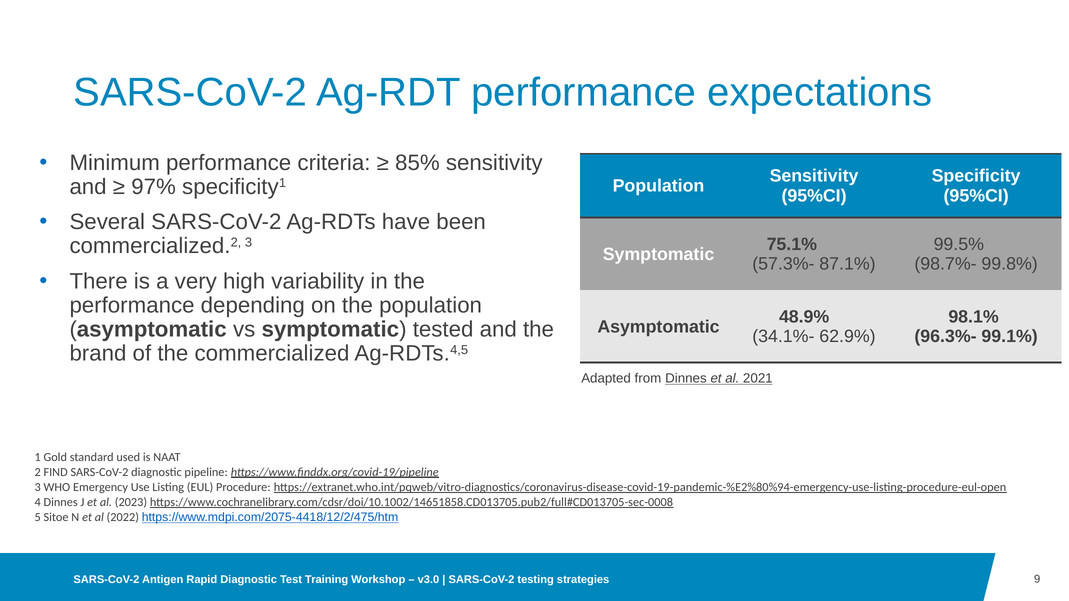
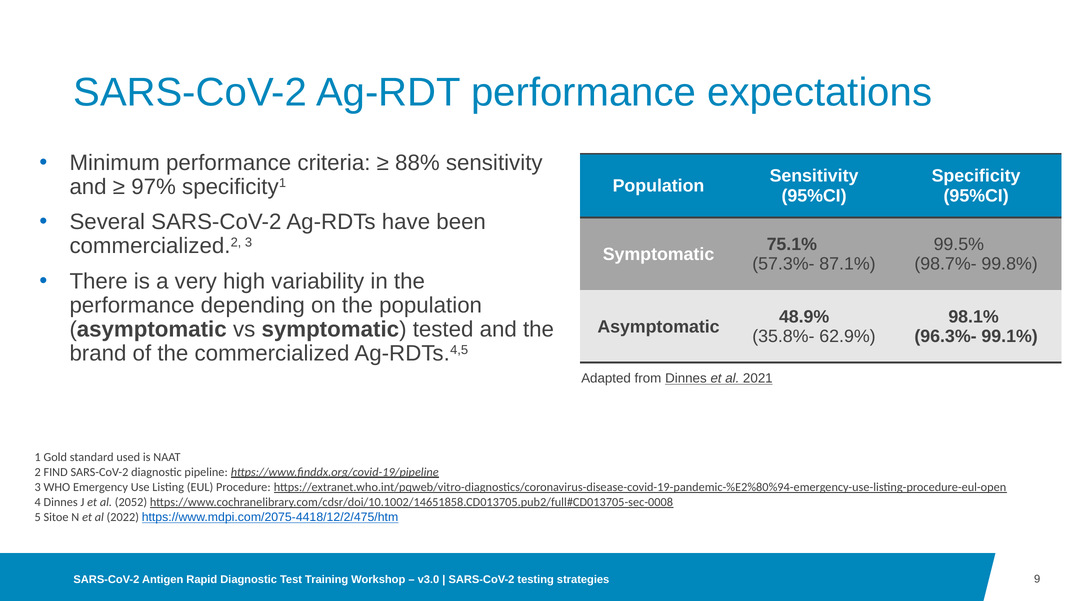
85%: 85% -> 88%
34.1%-: 34.1%- -> 35.8%-
2023: 2023 -> 2052
